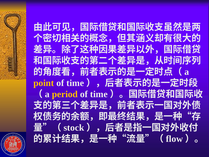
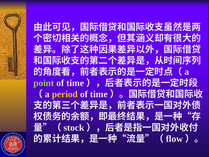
point colour: yellow -> light green
